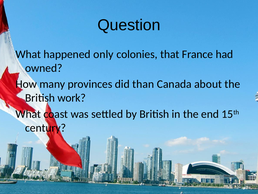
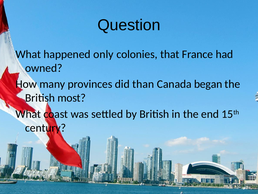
about: about -> began
work: work -> most
